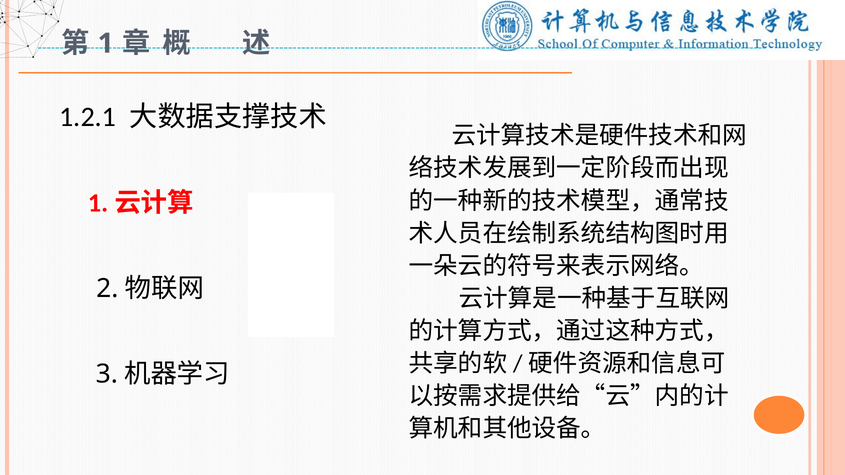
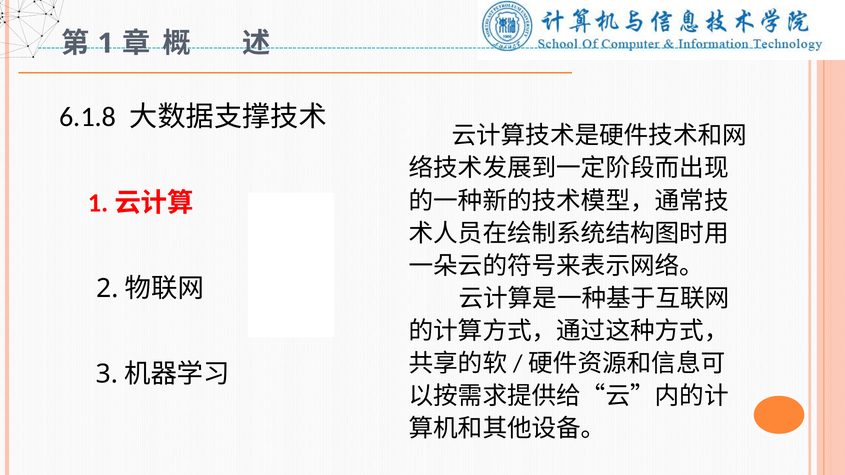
1.2.1: 1.2.1 -> 6.1.8
